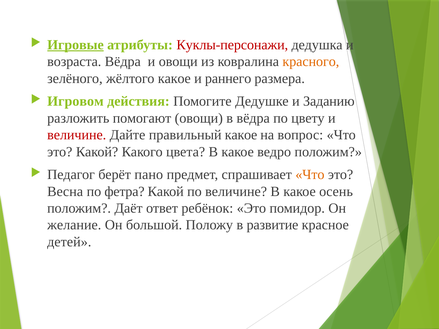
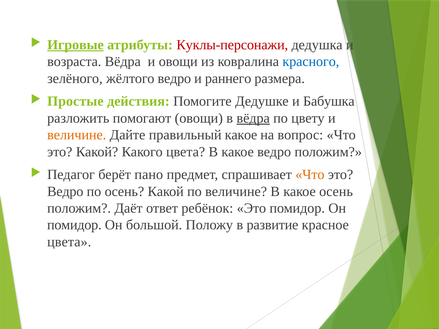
красного colour: orange -> blue
жёлтого какое: какое -> ведро
Игровом: Игровом -> Простые
Заданию: Заданию -> Бабушка
вёдра at (253, 118) underline: none -> present
величине at (77, 135) colour: red -> orange
Весна at (65, 192): Весна -> Ведро
по фетра: фетра -> осень
желание at (74, 225): желание -> помидор
детей at (69, 242): детей -> цвета
